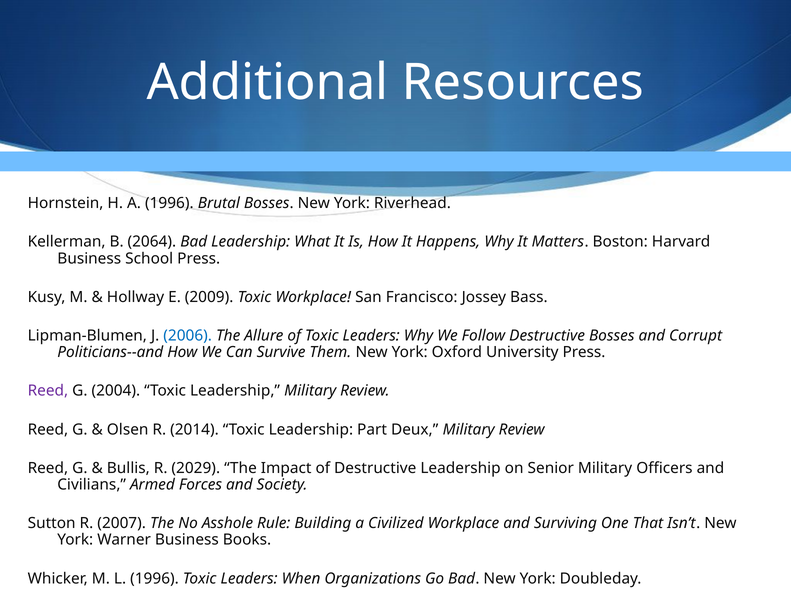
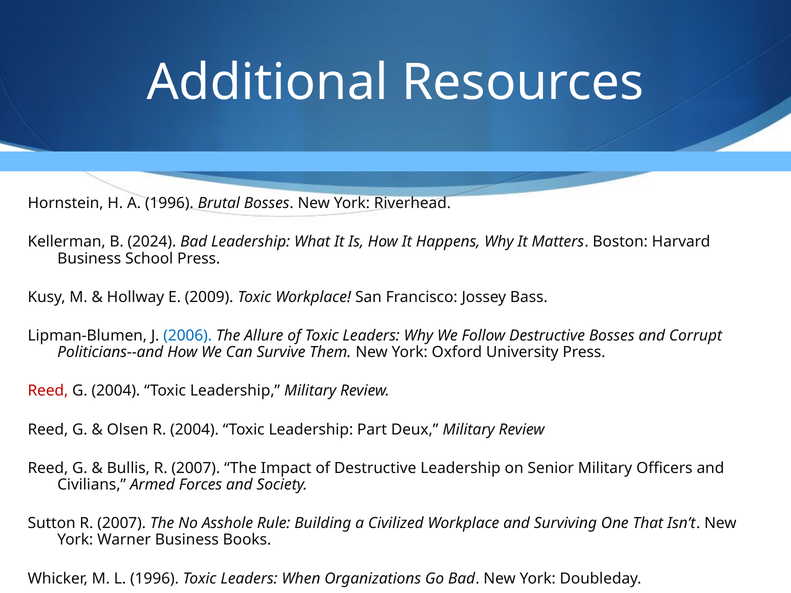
2064: 2064 -> 2024
Reed at (48, 391) colour: purple -> red
R 2014: 2014 -> 2004
Bullis R 2029: 2029 -> 2007
